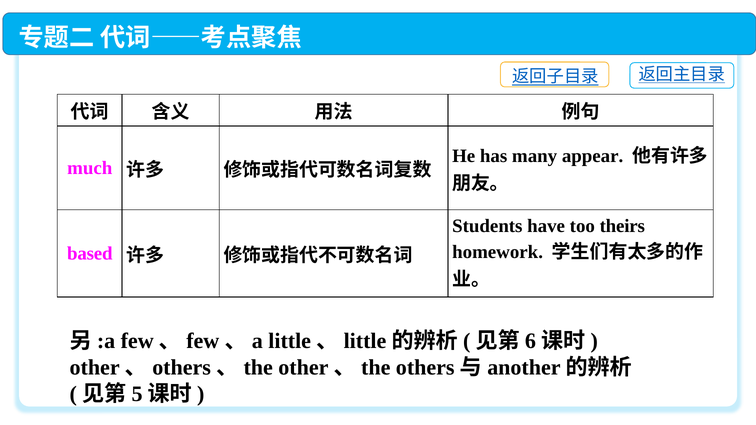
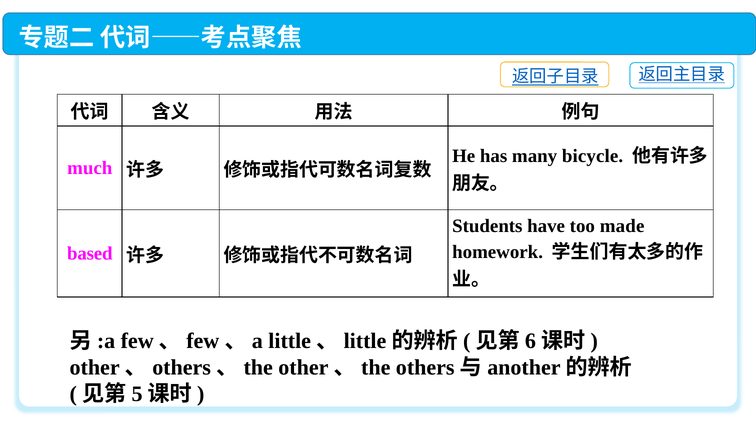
appear: appear -> bicycle
theirs: theirs -> made
